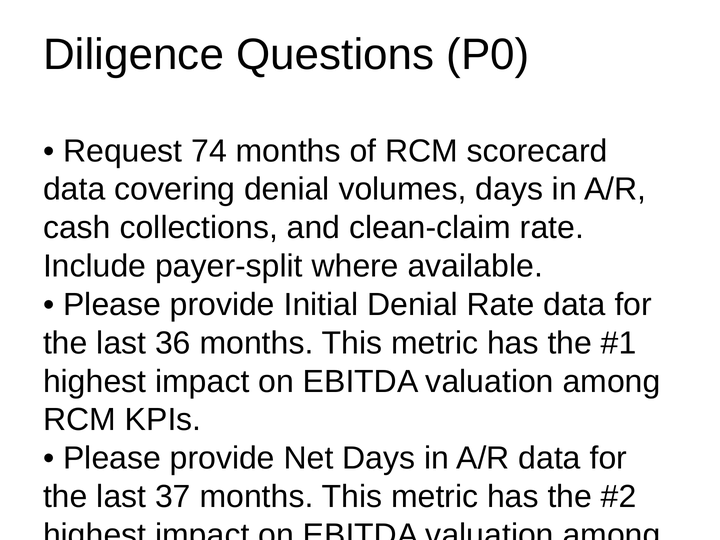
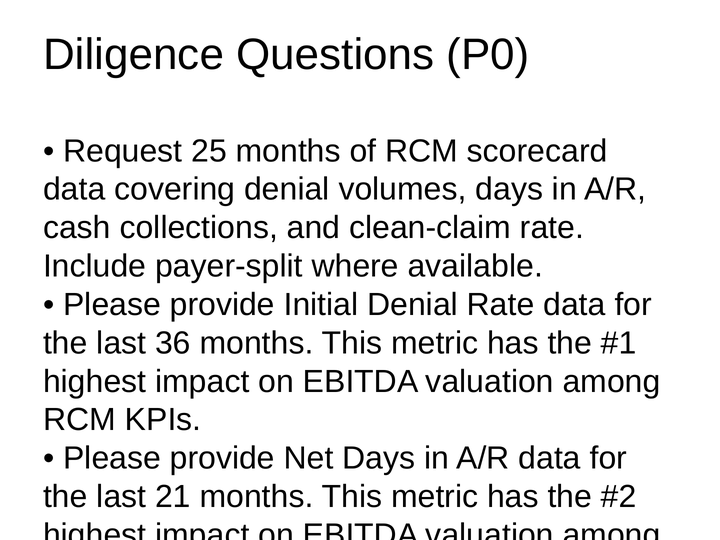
74: 74 -> 25
37: 37 -> 21
